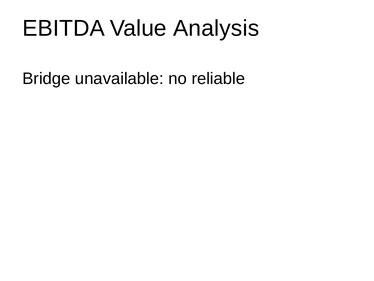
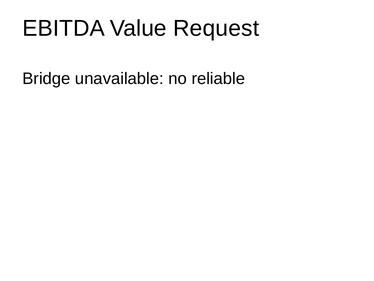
Analysis: Analysis -> Request
